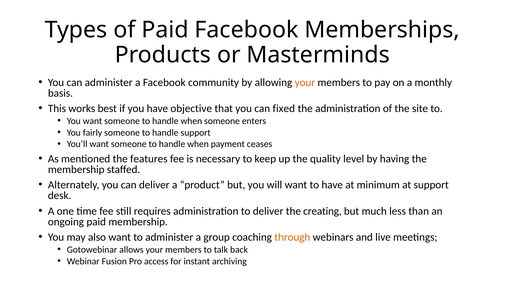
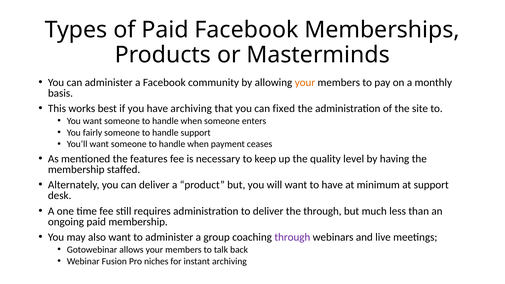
have objective: objective -> archiving
the creating: creating -> through
through at (292, 237) colour: orange -> purple
access: access -> niches
